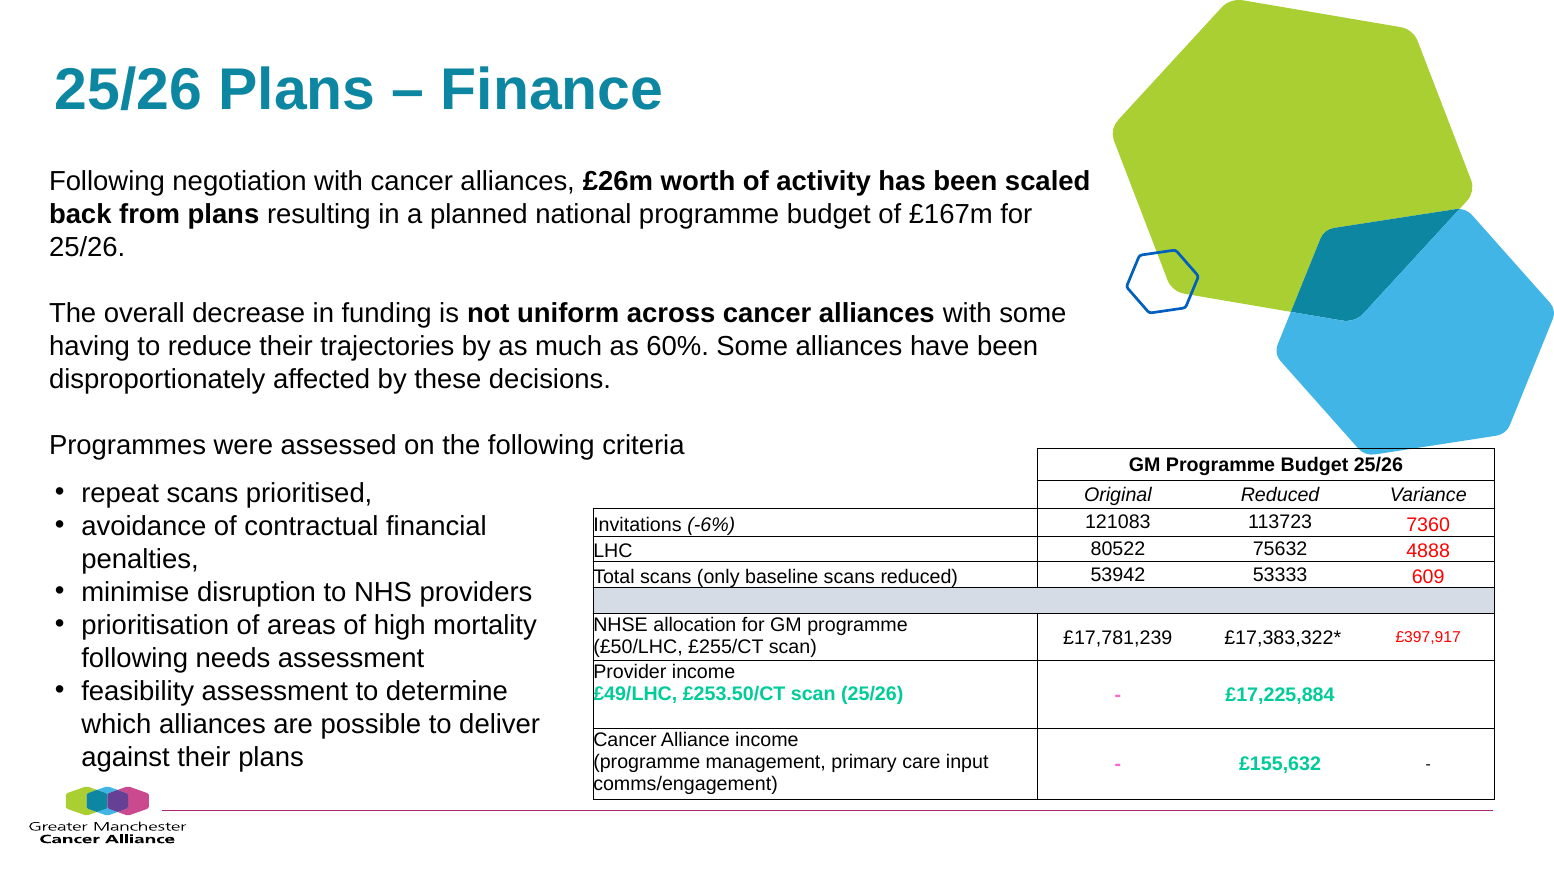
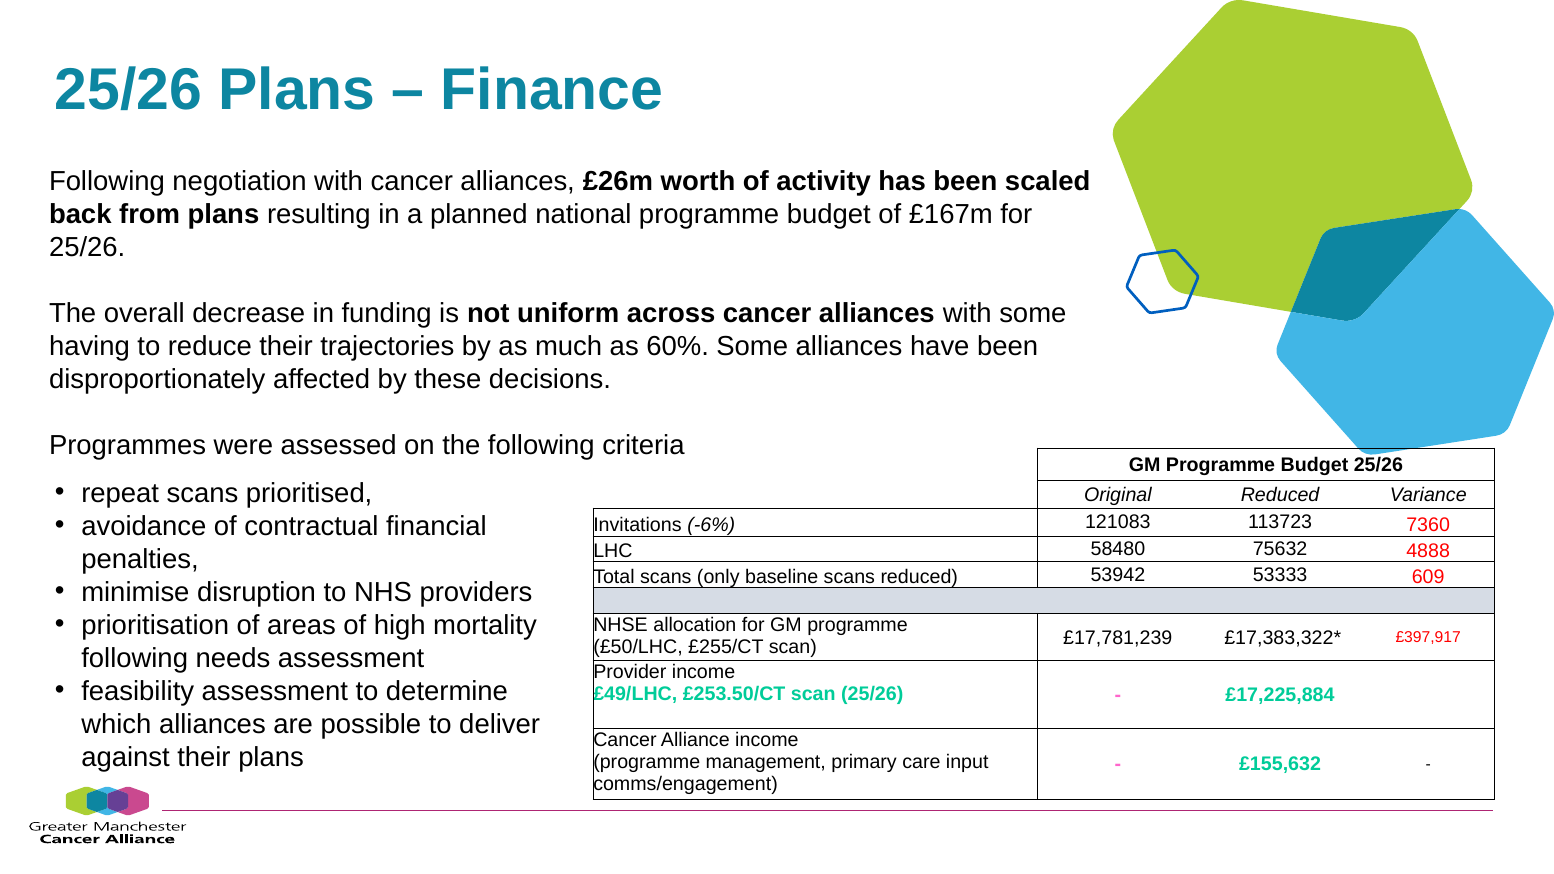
80522: 80522 -> 58480
